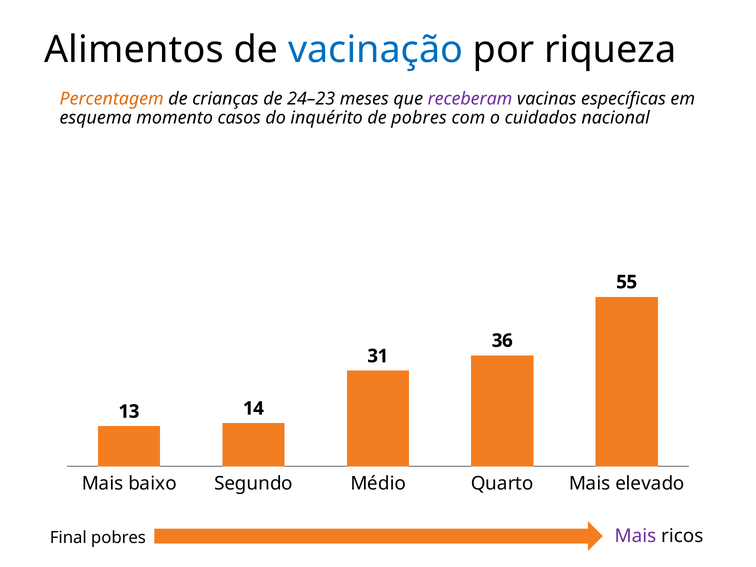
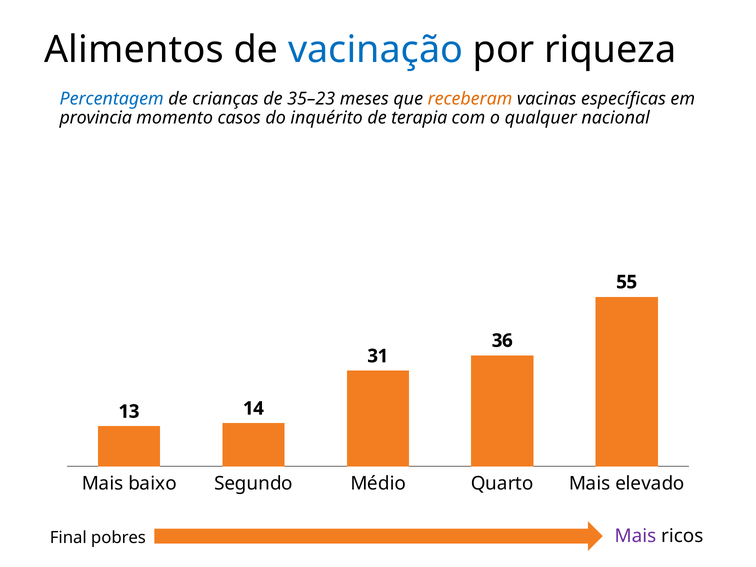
Percentagem colour: orange -> blue
24–23: 24–23 -> 35–23
receberam colour: purple -> orange
esquema: esquema -> provincia
de pobres: pobres -> terapia
cuidados: cuidados -> qualquer
